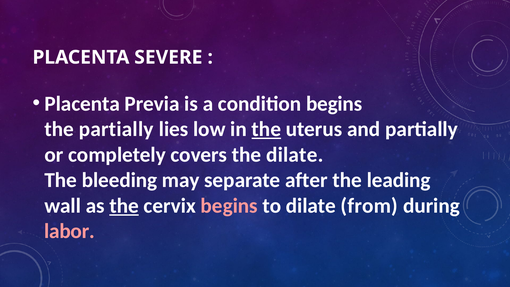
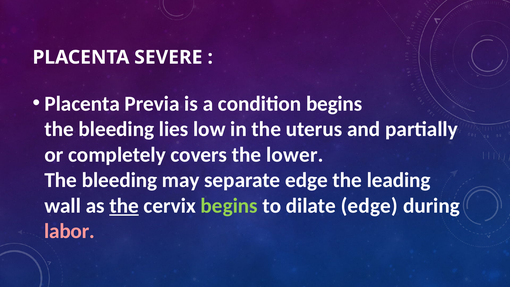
partially at (116, 129): partially -> bleeding
the at (266, 129) underline: present -> none
the dilate: dilate -> lower
separate after: after -> edge
begins at (229, 206) colour: pink -> light green
dilate from: from -> edge
